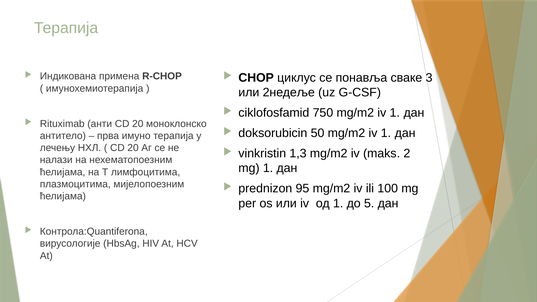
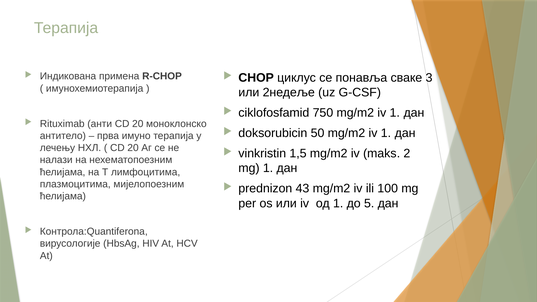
1,3: 1,3 -> 1,5
95: 95 -> 43
